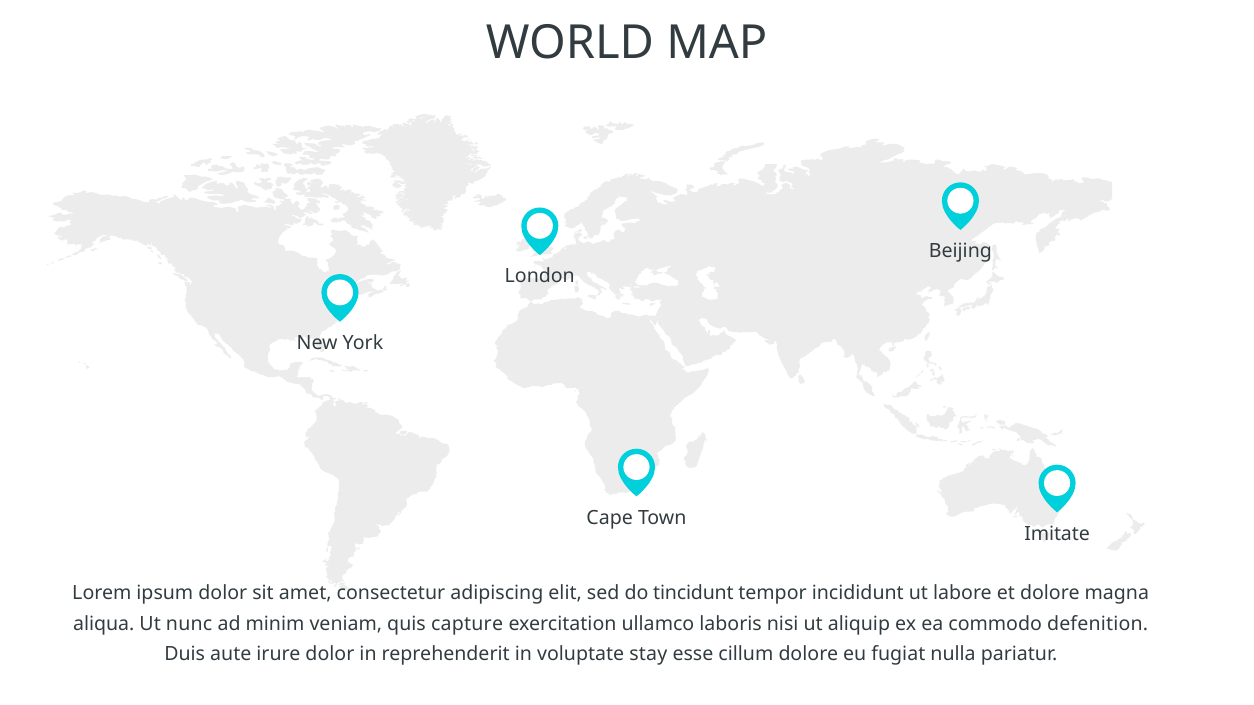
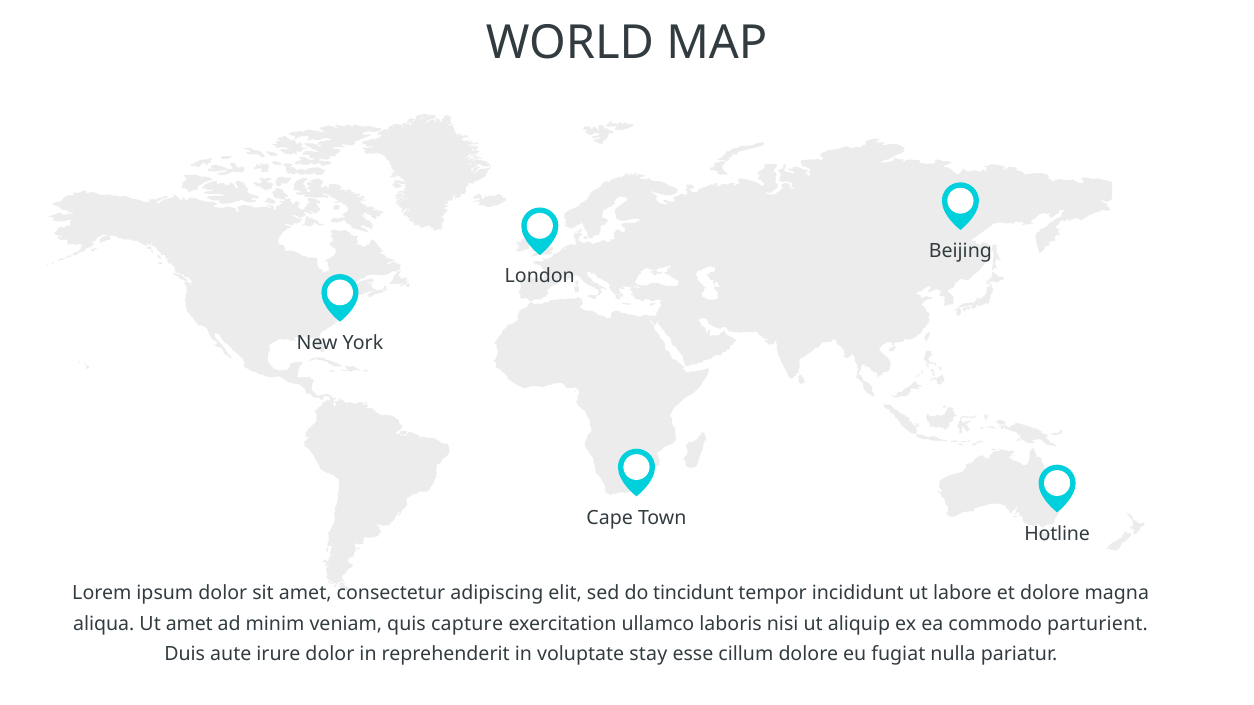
Imitate: Imitate -> Hotline
Ut nunc: nunc -> amet
defenition: defenition -> parturient
